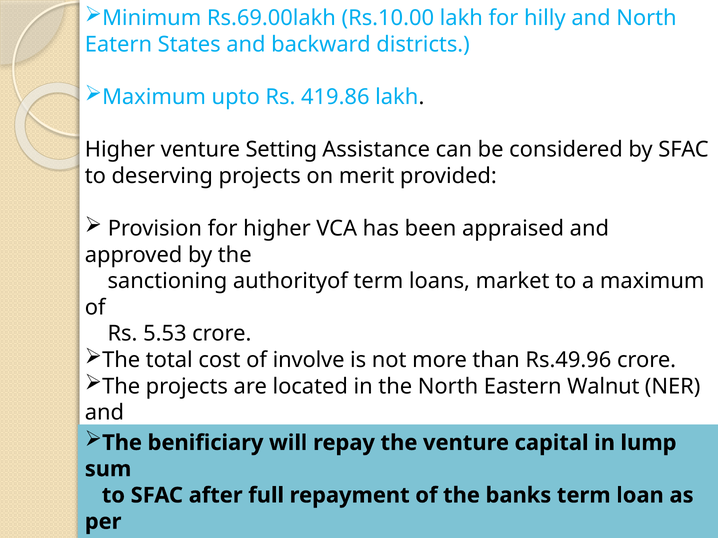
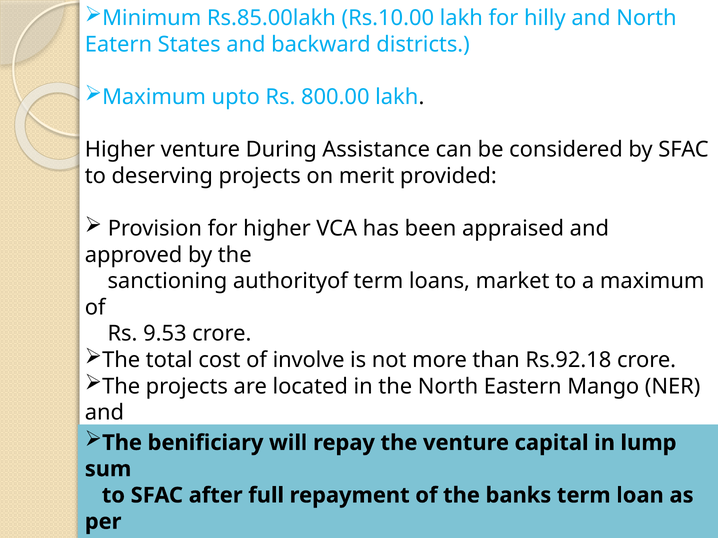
Rs.69.00lakh: Rs.69.00lakh -> Rs.85.00lakh
419.86: 419.86 -> 800.00
Setting: Setting -> During
5.53: 5.53 -> 9.53
Rs.49.96: Rs.49.96 -> Rs.92.18
Walnut: Walnut -> Mango
